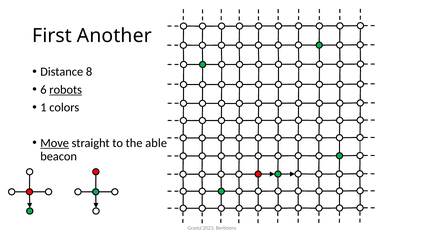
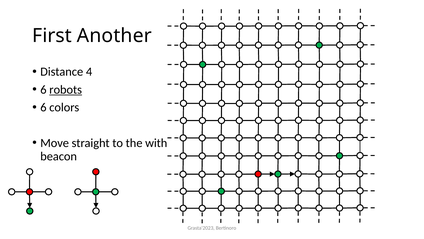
8: 8 -> 4
1 at (43, 107): 1 -> 6
Move underline: present -> none
able: able -> with
